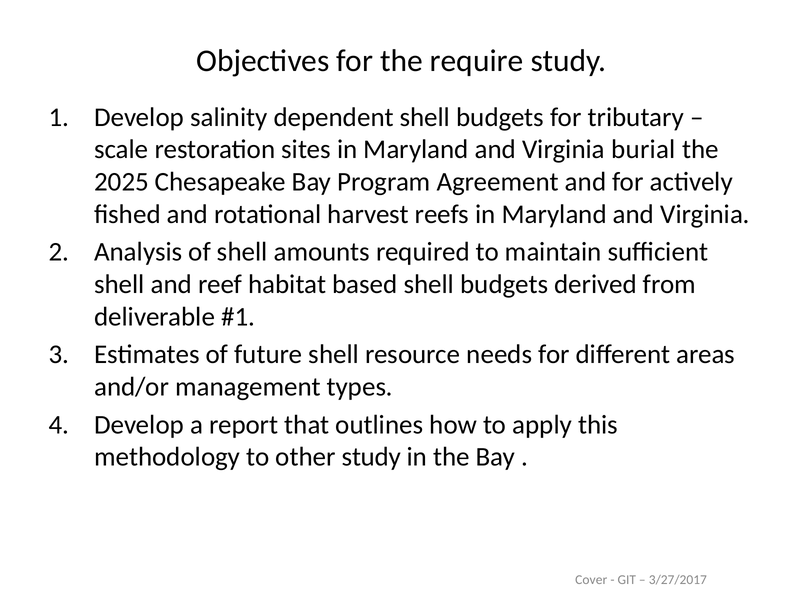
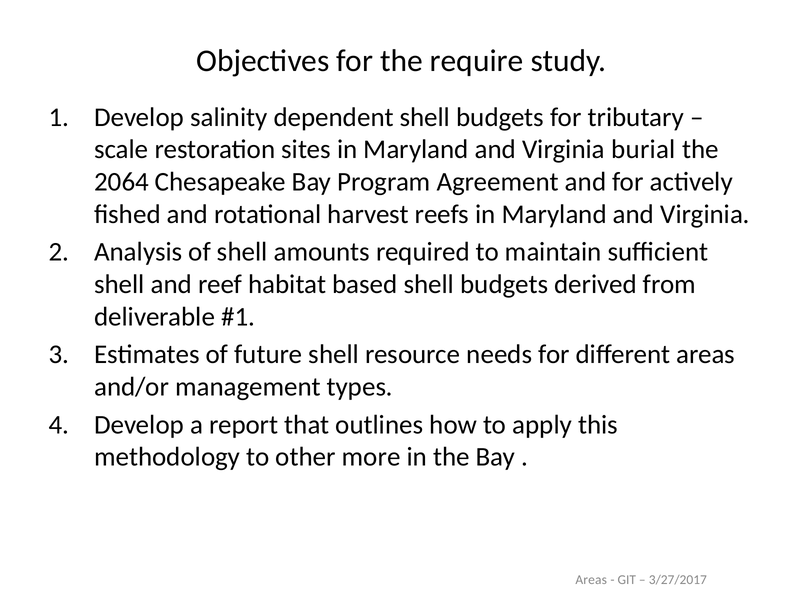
2025: 2025 -> 2064
other study: study -> more
Cover at (591, 580): Cover -> Areas
